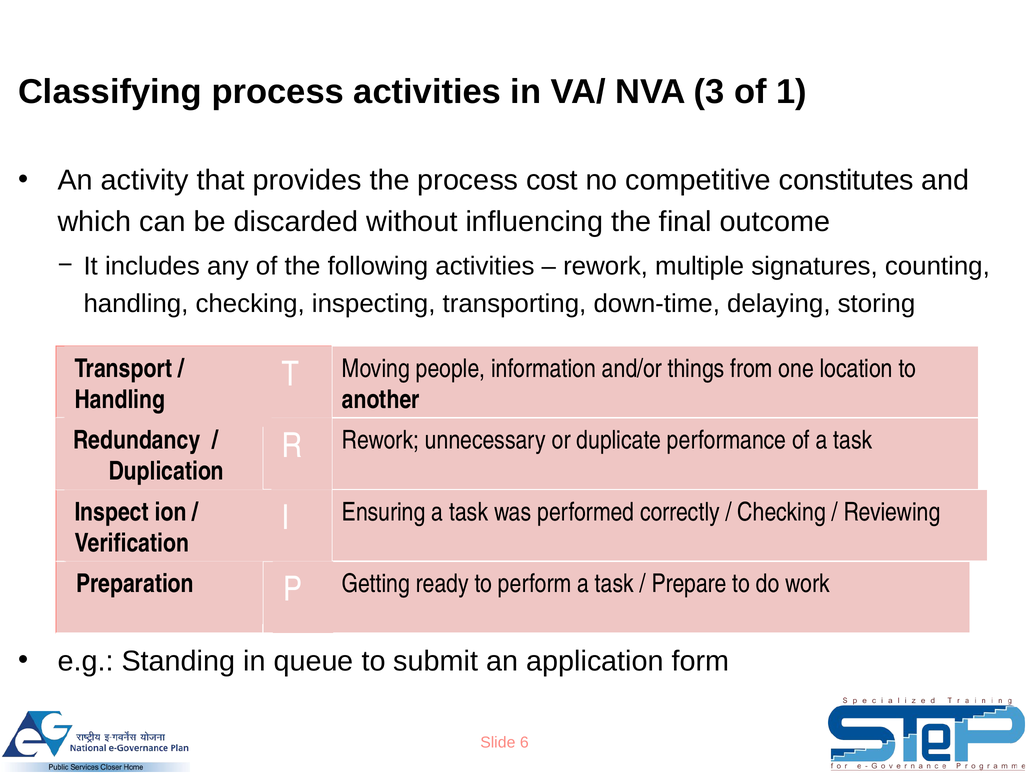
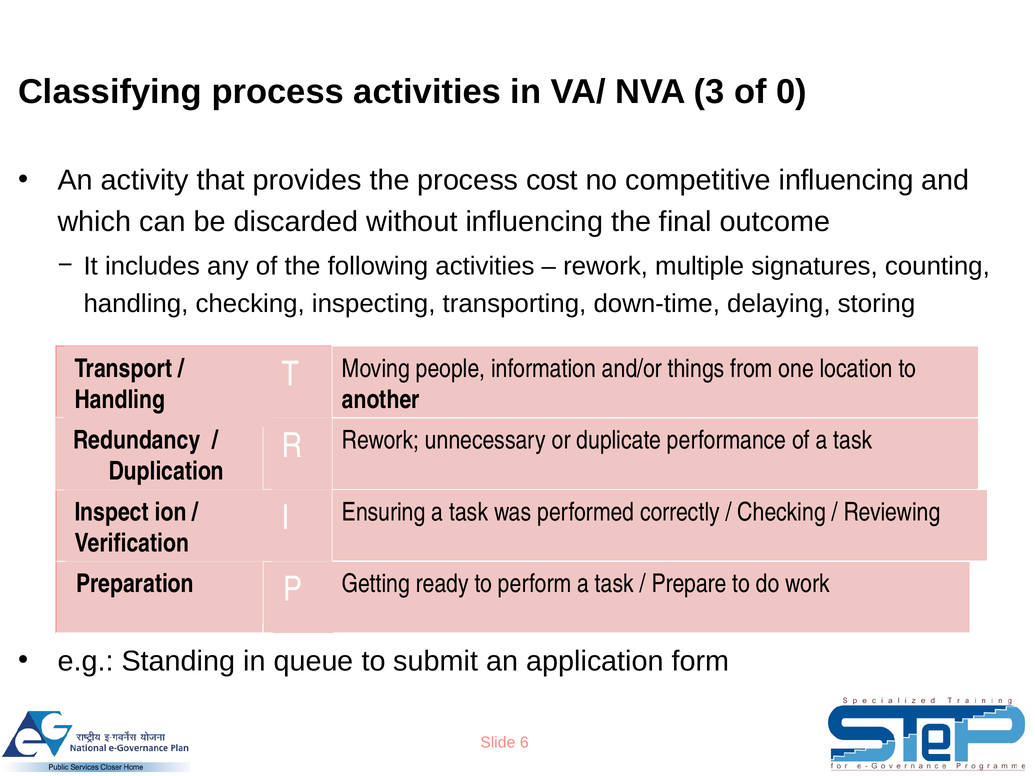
1: 1 -> 0
competitive constitutes: constitutes -> influencing
